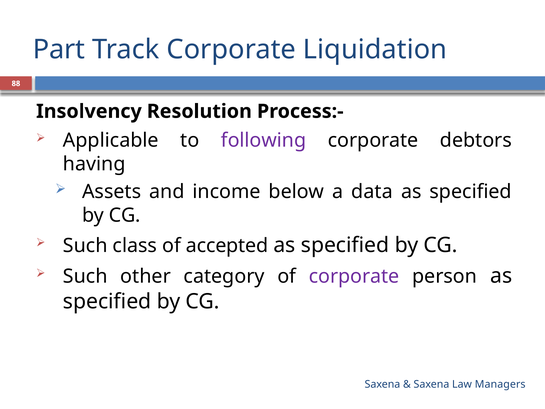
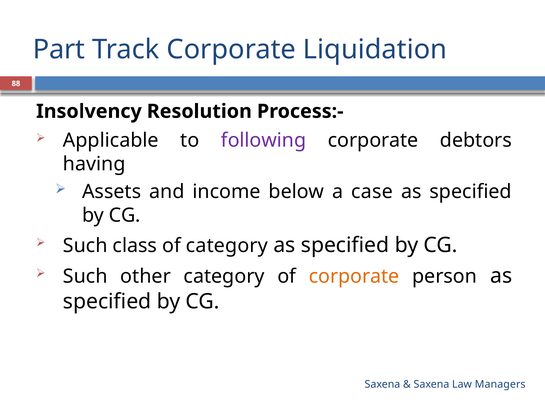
data: data -> case
of accepted: accepted -> category
corporate at (354, 276) colour: purple -> orange
